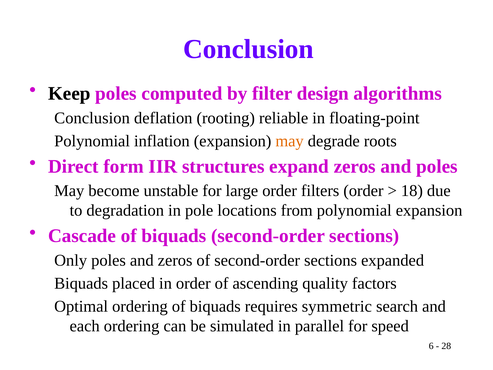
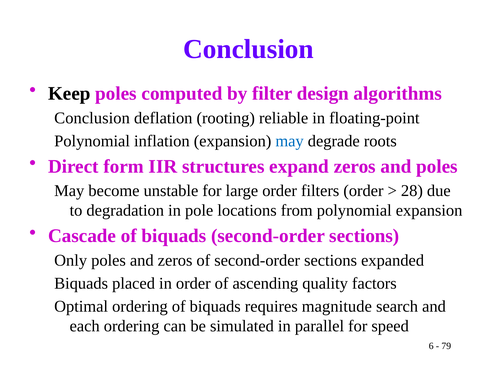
may at (290, 141) colour: orange -> blue
18: 18 -> 28
symmetric: symmetric -> magnitude
28: 28 -> 79
